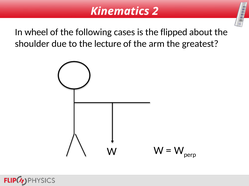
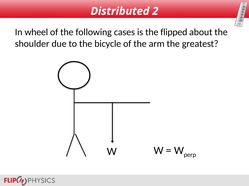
Kinematics: Kinematics -> Distributed
lecture: lecture -> bicycle
